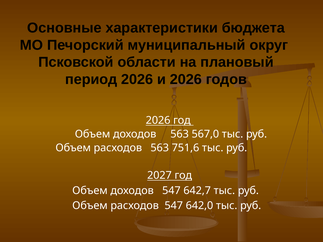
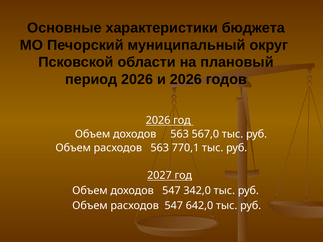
751,6: 751,6 -> 770,1
642,7: 642,7 -> 342,0
